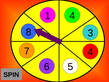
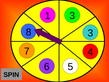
1 4: 4 -> 3
